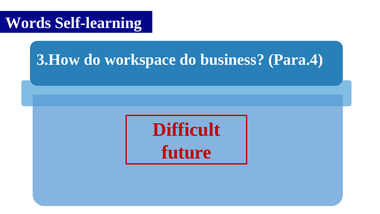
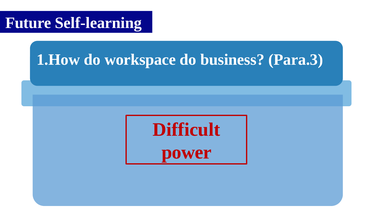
Words: Words -> Future
3.How: 3.How -> 1.How
Para.4: Para.4 -> Para.3
future: future -> power
